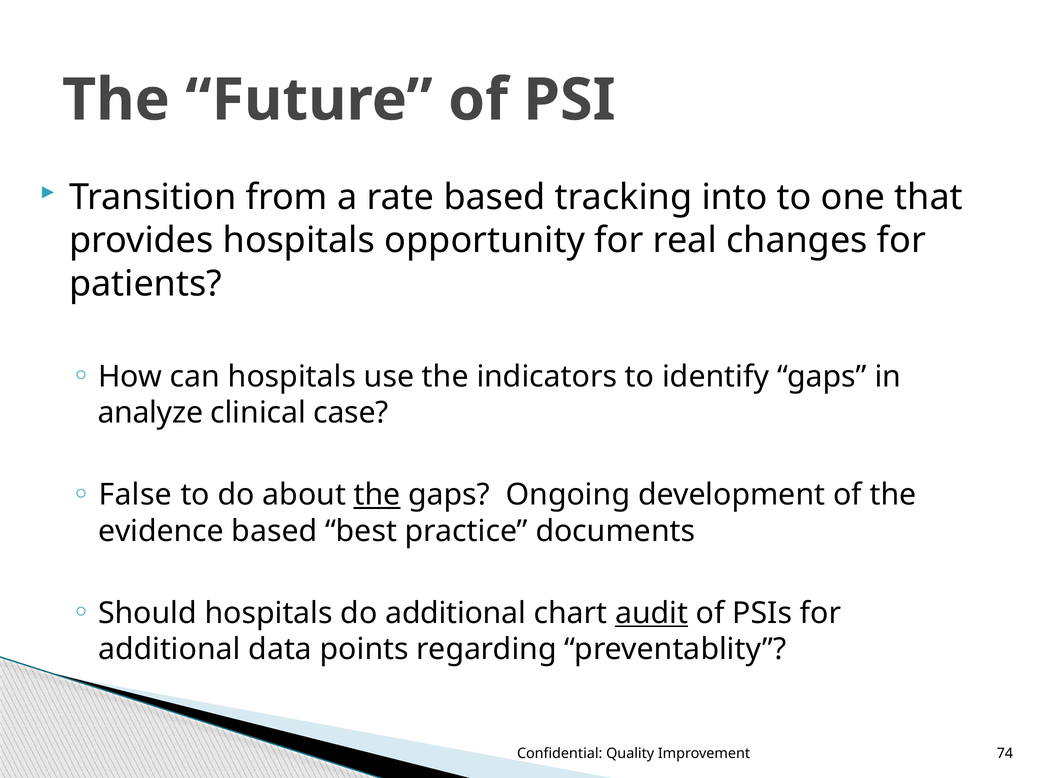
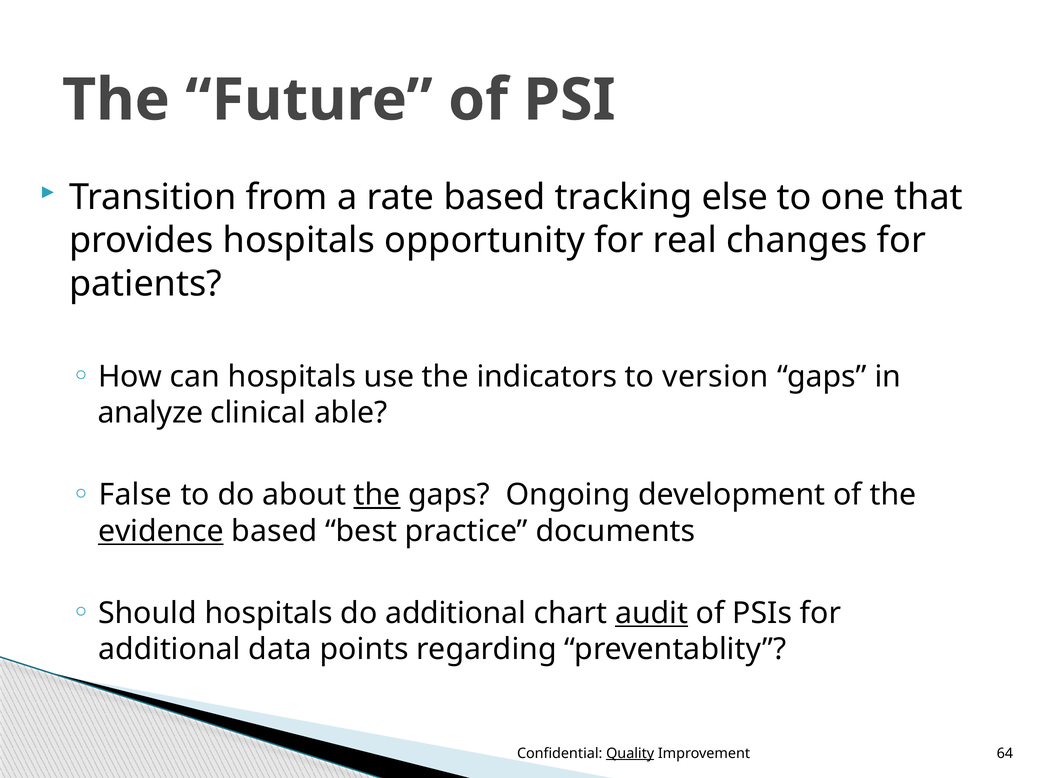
into: into -> else
identify: identify -> version
case: case -> able
evidence underline: none -> present
Quality underline: none -> present
74: 74 -> 64
